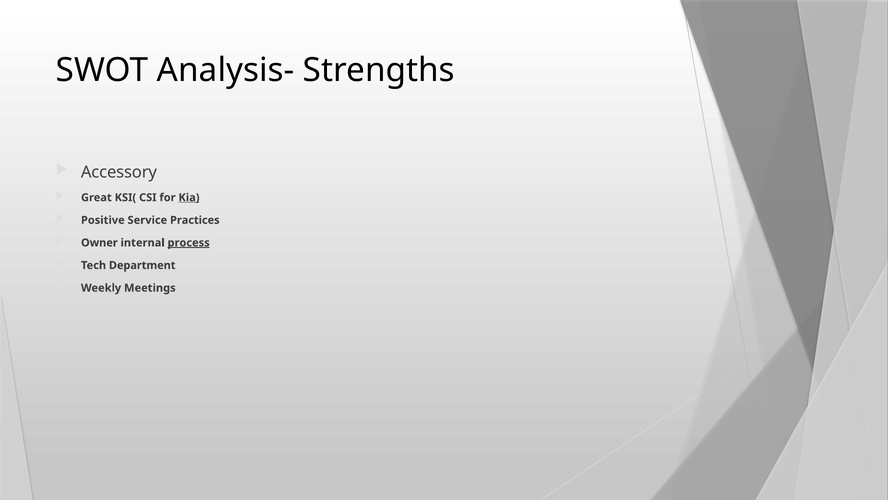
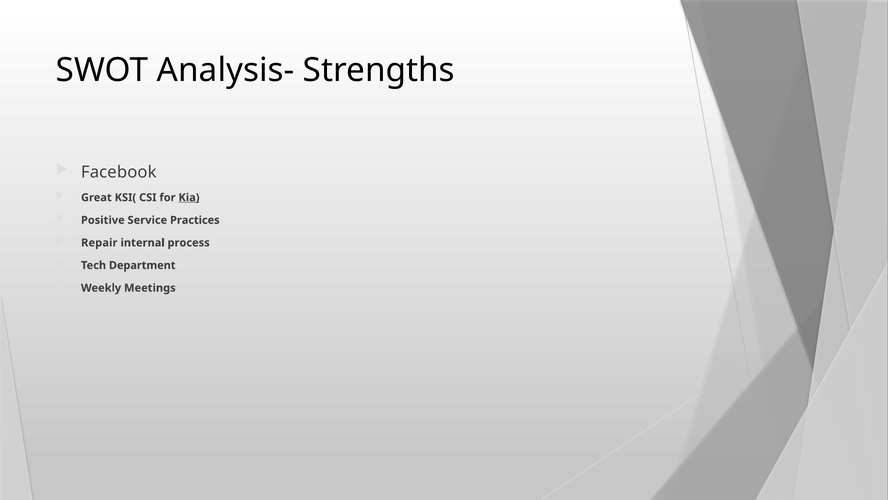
Accessory: Accessory -> Facebook
Owner: Owner -> Repair
process underline: present -> none
